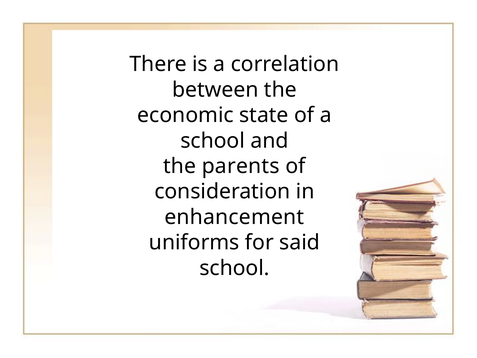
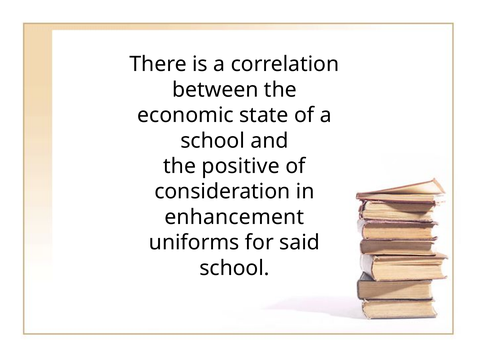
parents: parents -> positive
